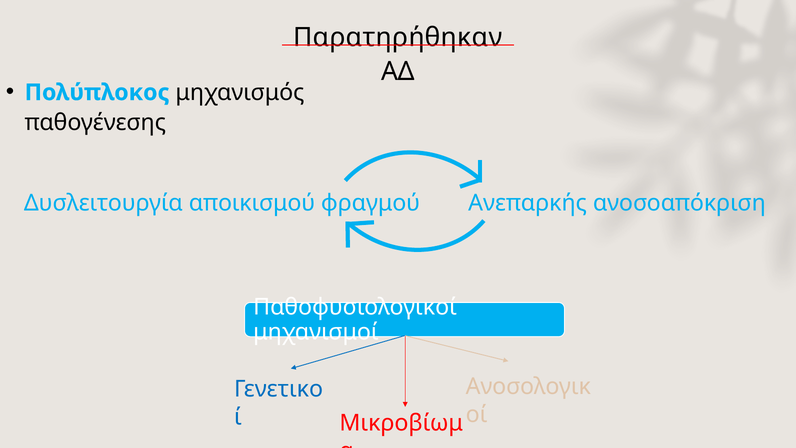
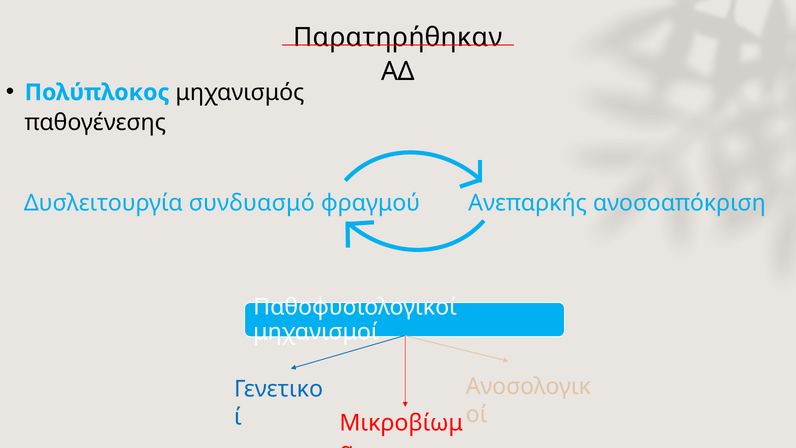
αποικισμού: αποικισμού -> συνδυασμό
